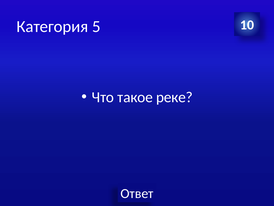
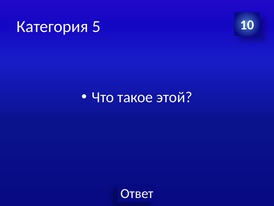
реке: реке -> этой
